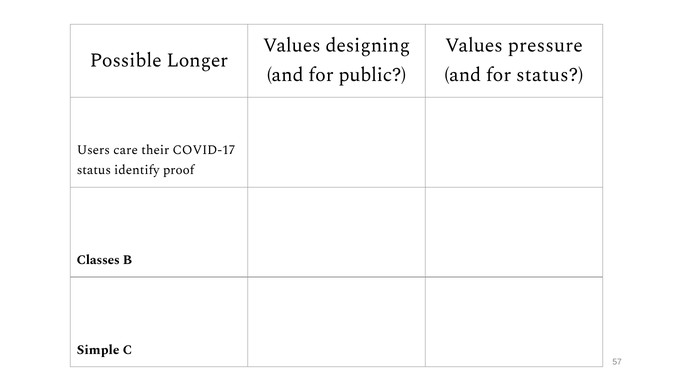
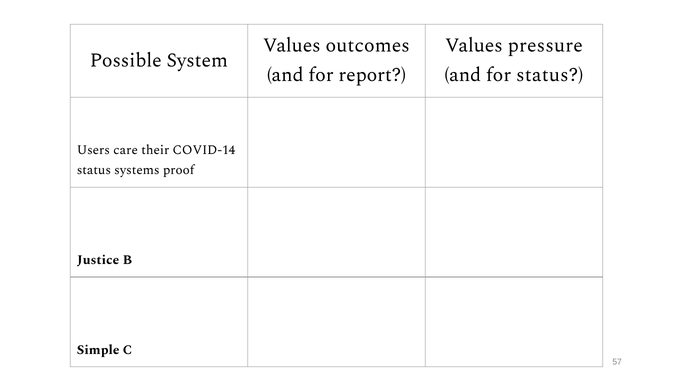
designing: designing -> outcomes
Longer: Longer -> System
public: public -> report
COVID-17: COVID-17 -> COVID-14
identify: identify -> systems
Classes: Classes -> Justice
